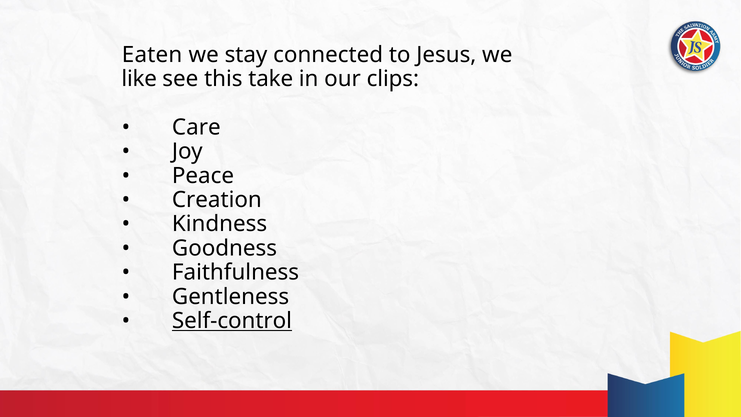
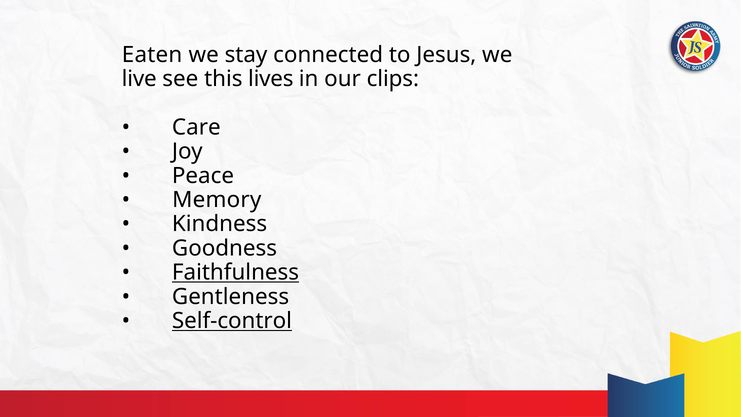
like: like -> live
take: take -> lives
Creation: Creation -> Memory
Faithfulness underline: none -> present
